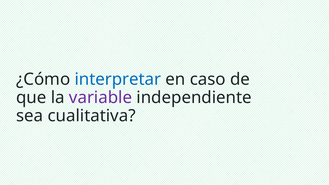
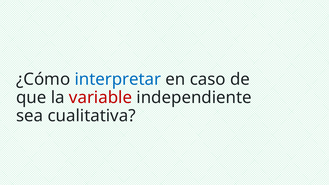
variable colour: purple -> red
